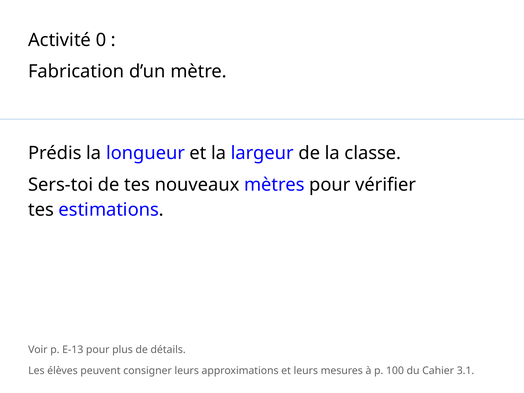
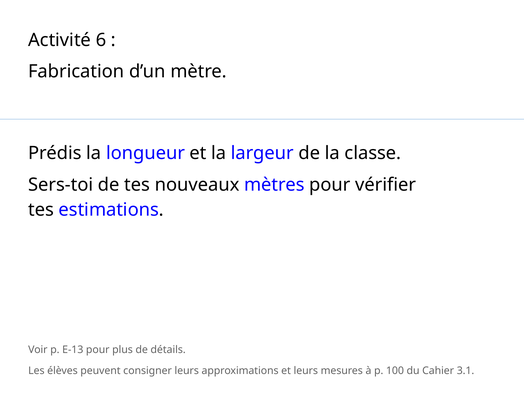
0: 0 -> 6
